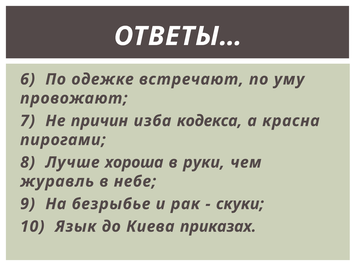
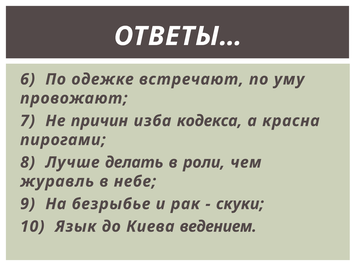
хороша: хороша -> делать
руки: руки -> роли
приказах: приказах -> ведением
